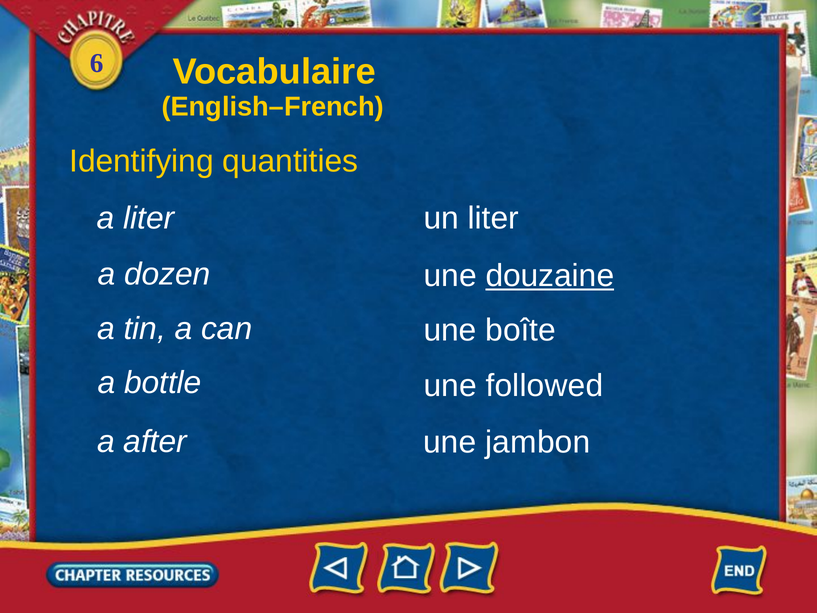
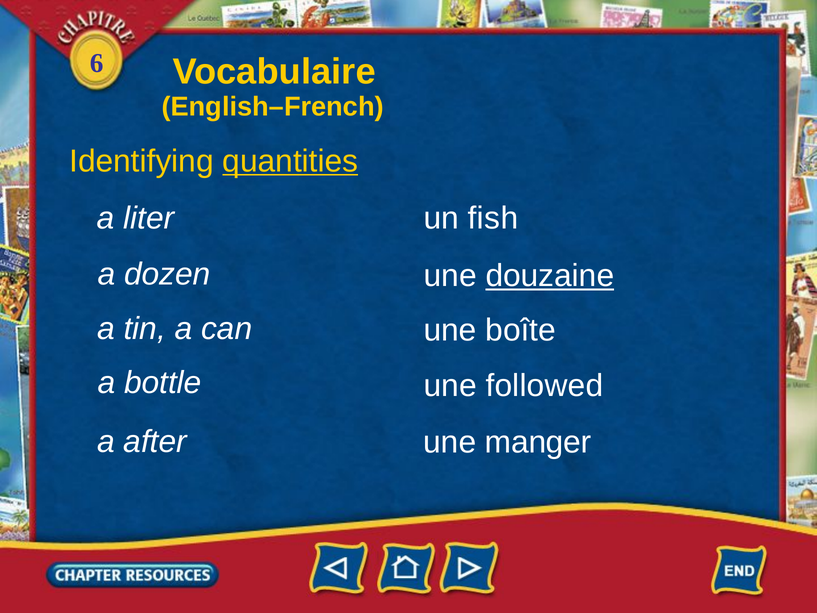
quantities underline: none -> present
un liter: liter -> fish
jambon: jambon -> manger
